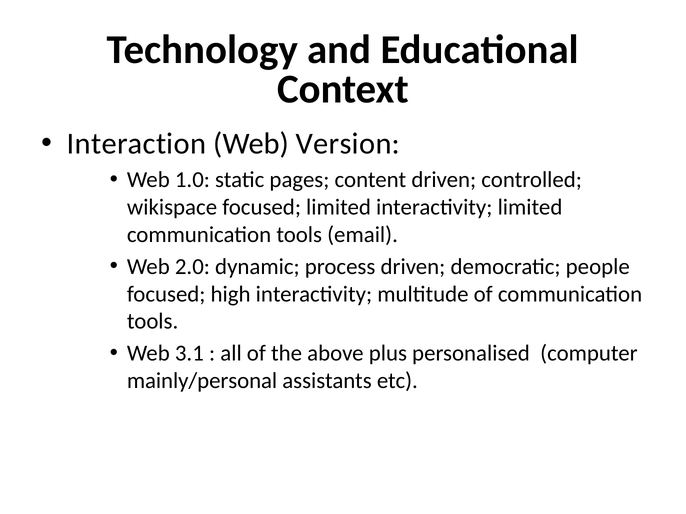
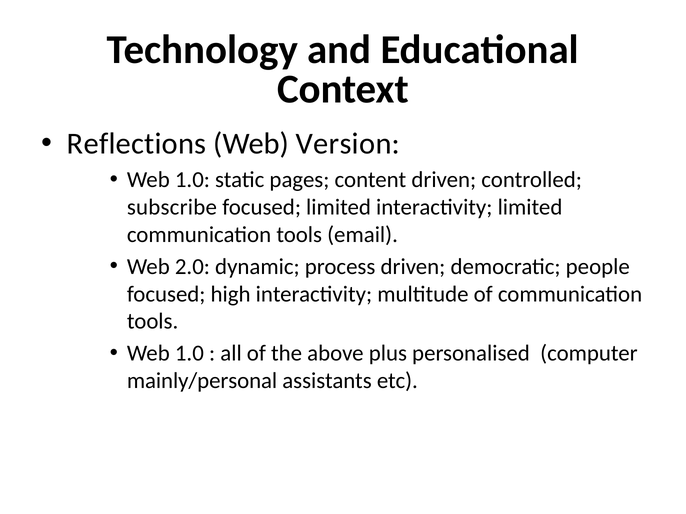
Interaction: Interaction -> Reflections
wikispace: wikispace -> subscribe
3.1 at (189, 354): 3.1 -> 1.0
